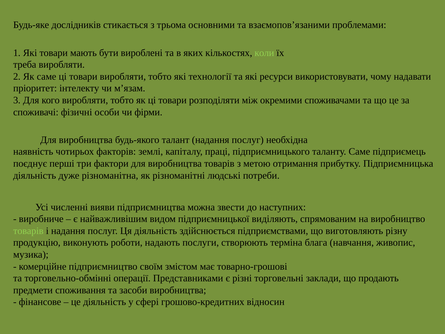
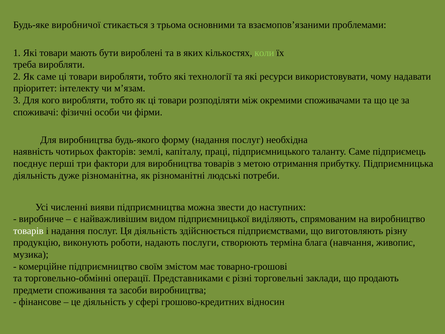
дослідників: дослідників -> виробничої
талант: талант -> форму
товарів at (28, 231) colour: light green -> white
